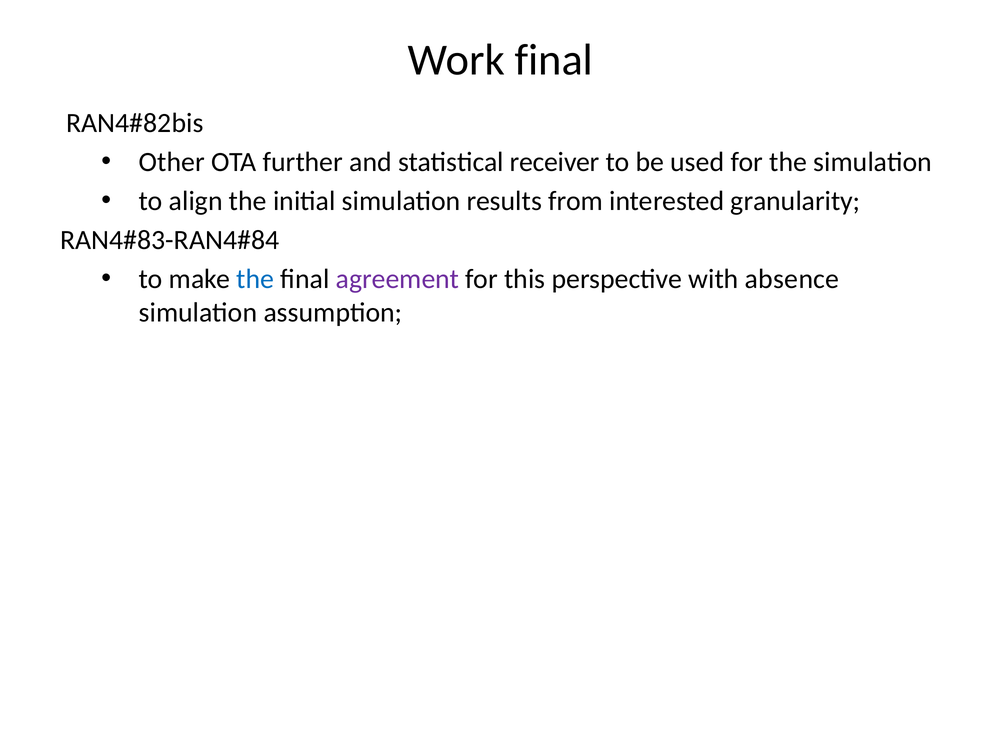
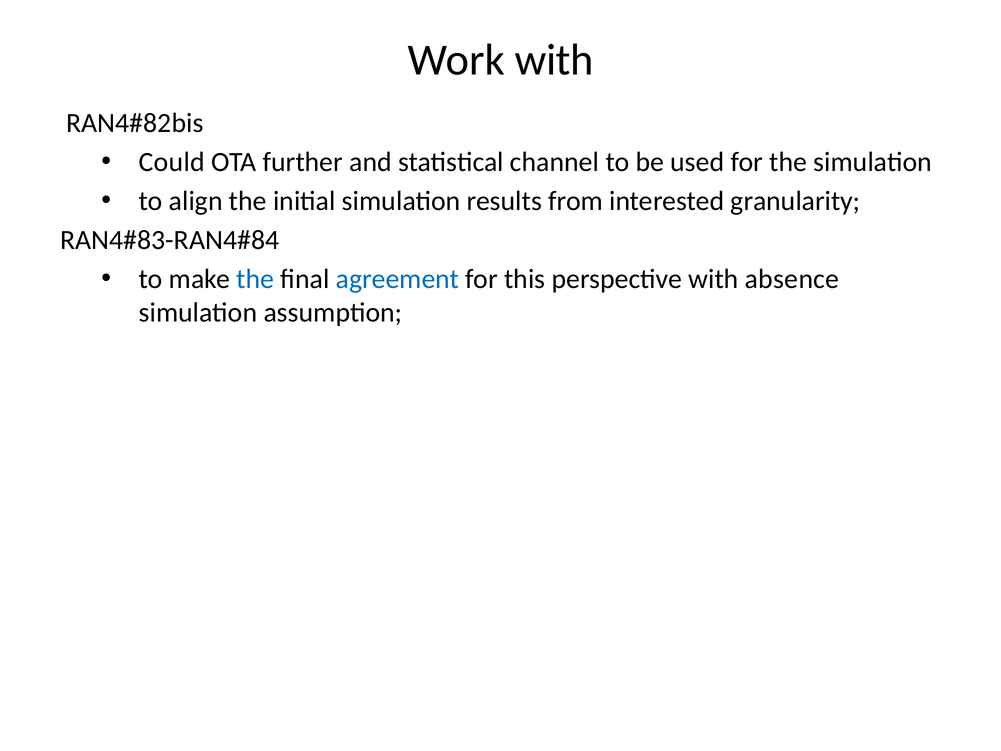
Work final: final -> with
Other: Other -> Could
receiver: receiver -> channel
agreement colour: purple -> blue
